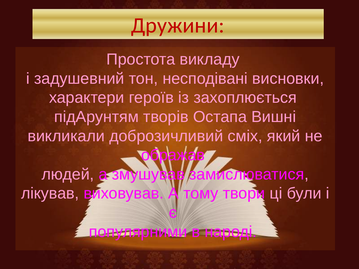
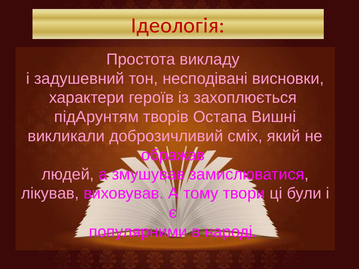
Дружини: Дружини -> Ідеологія
